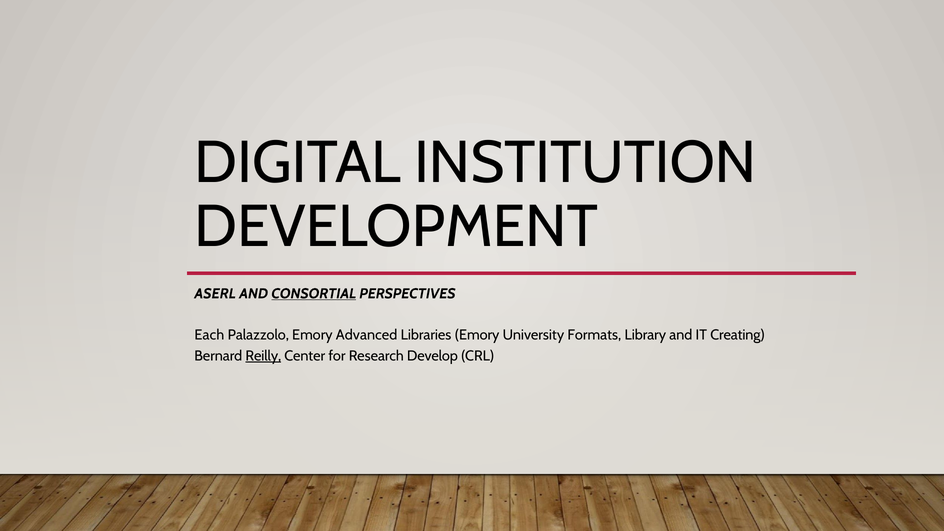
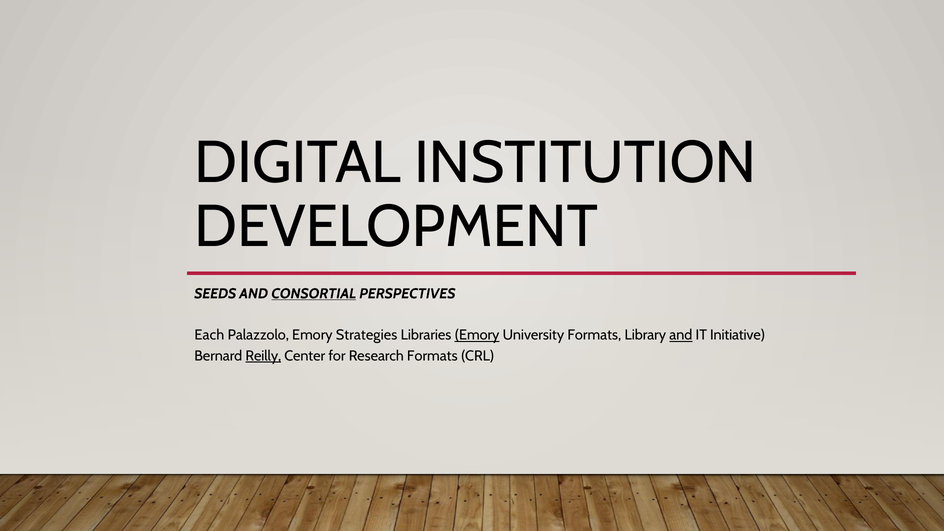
ASERL: ASERL -> SEEDS
Advanced: Advanced -> Strategies
Emory at (477, 335) underline: none -> present
and at (681, 335) underline: none -> present
Creating: Creating -> Initiative
Research Develop: Develop -> Formats
